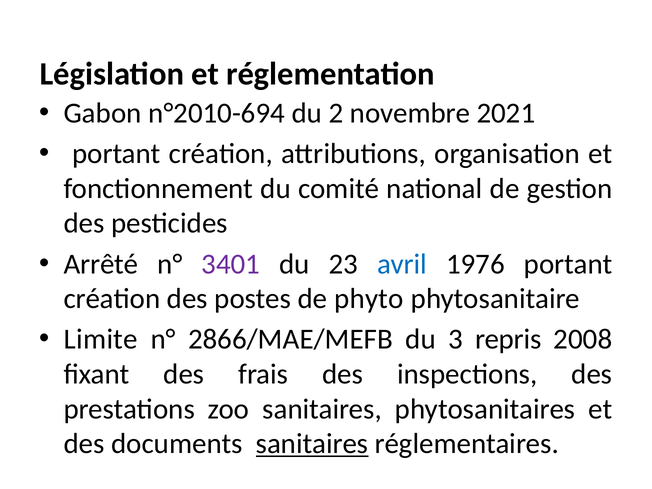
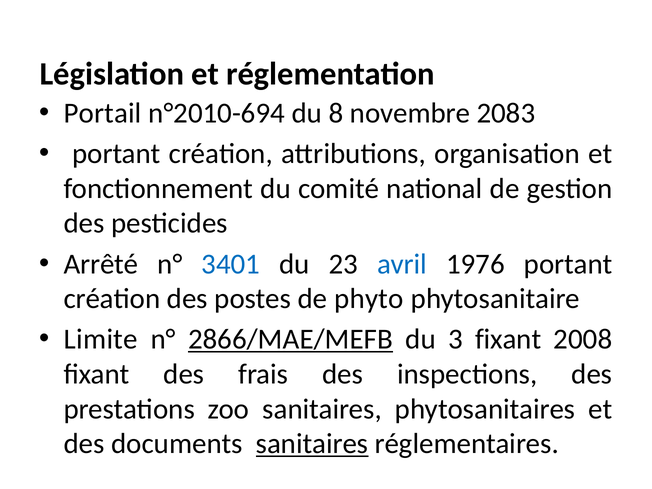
Gabon: Gabon -> Portail
2: 2 -> 8
2021: 2021 -> 2083
3401 colour: purple -> blue
2866/MAE/MEFB underline: none -> present
3 repris: repris -> fixant
